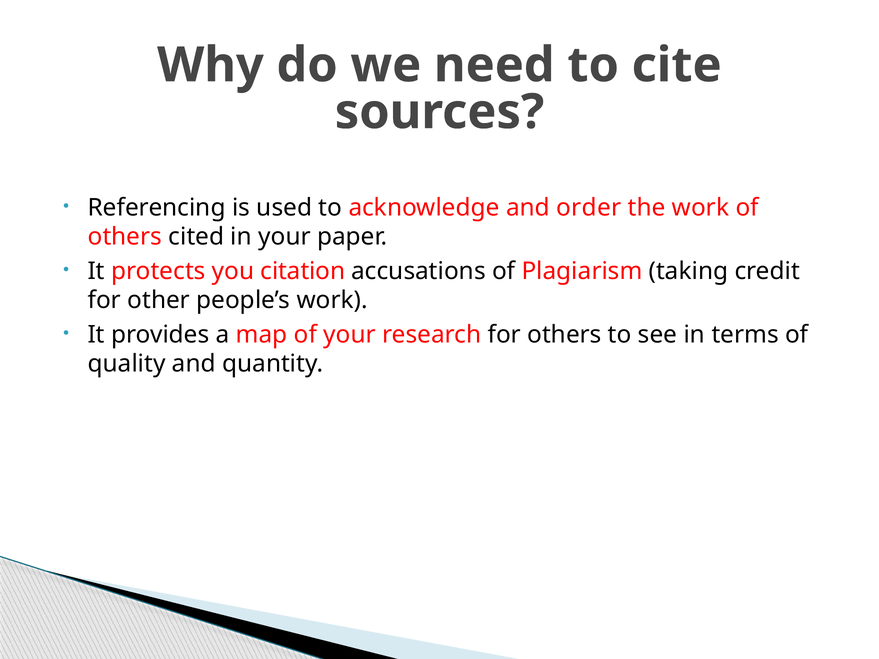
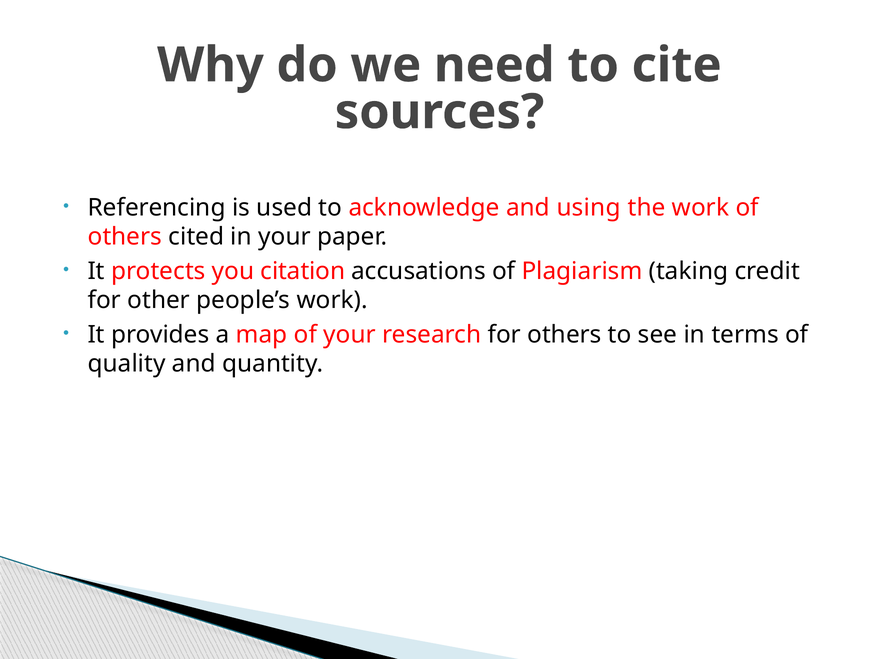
order: order -> using
